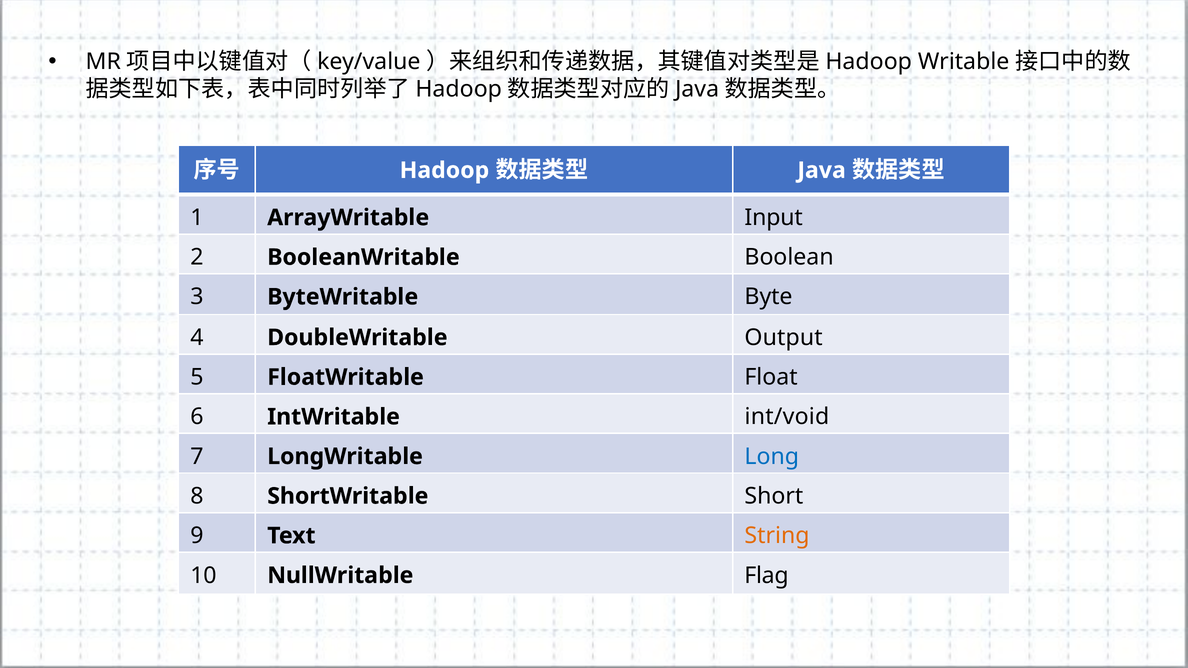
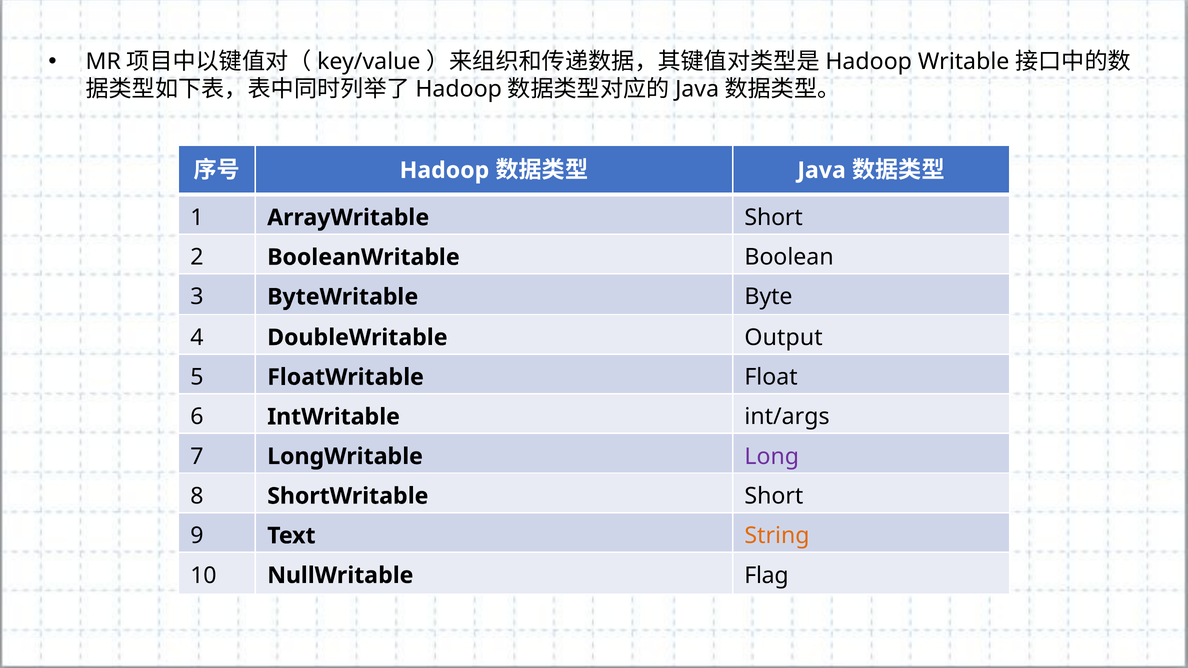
Input at (774, 218): Input -> Short
int/void: int/void -> int/args
Long colour: blue -> purple
